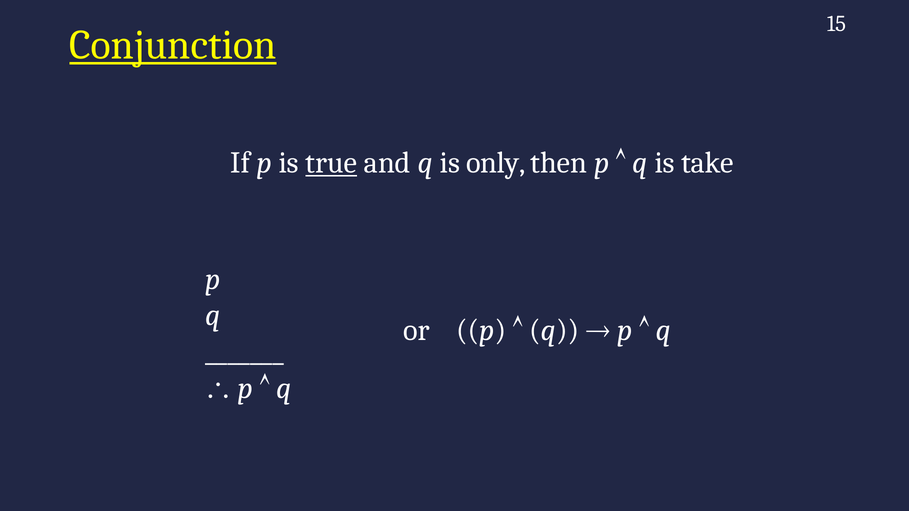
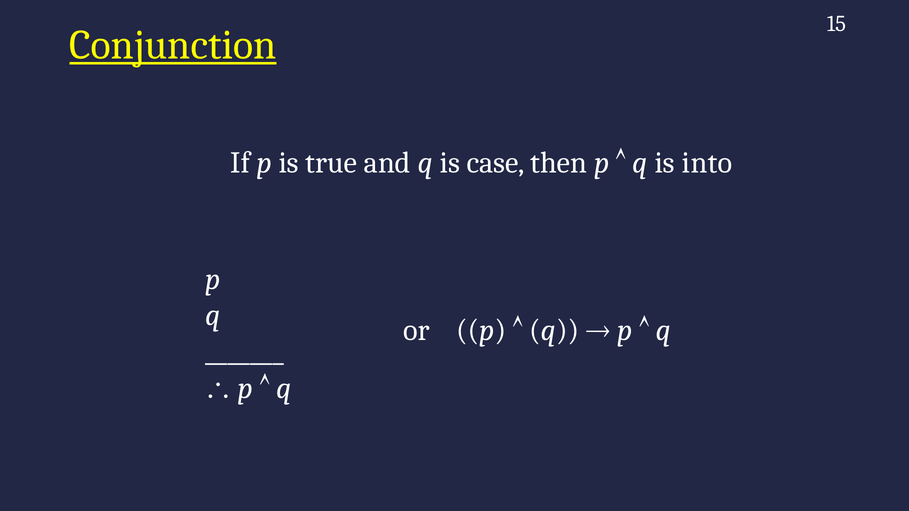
true underline: present -> none
only: only -> case
take: take -> into
